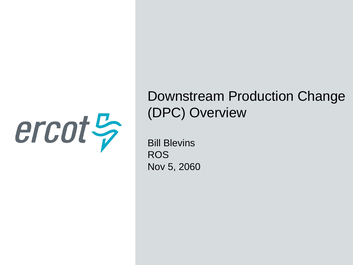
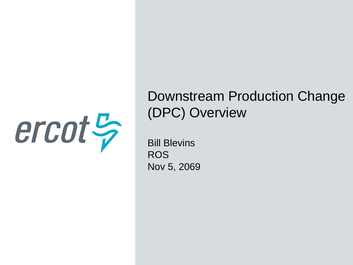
2060: 2060 -> 2069
